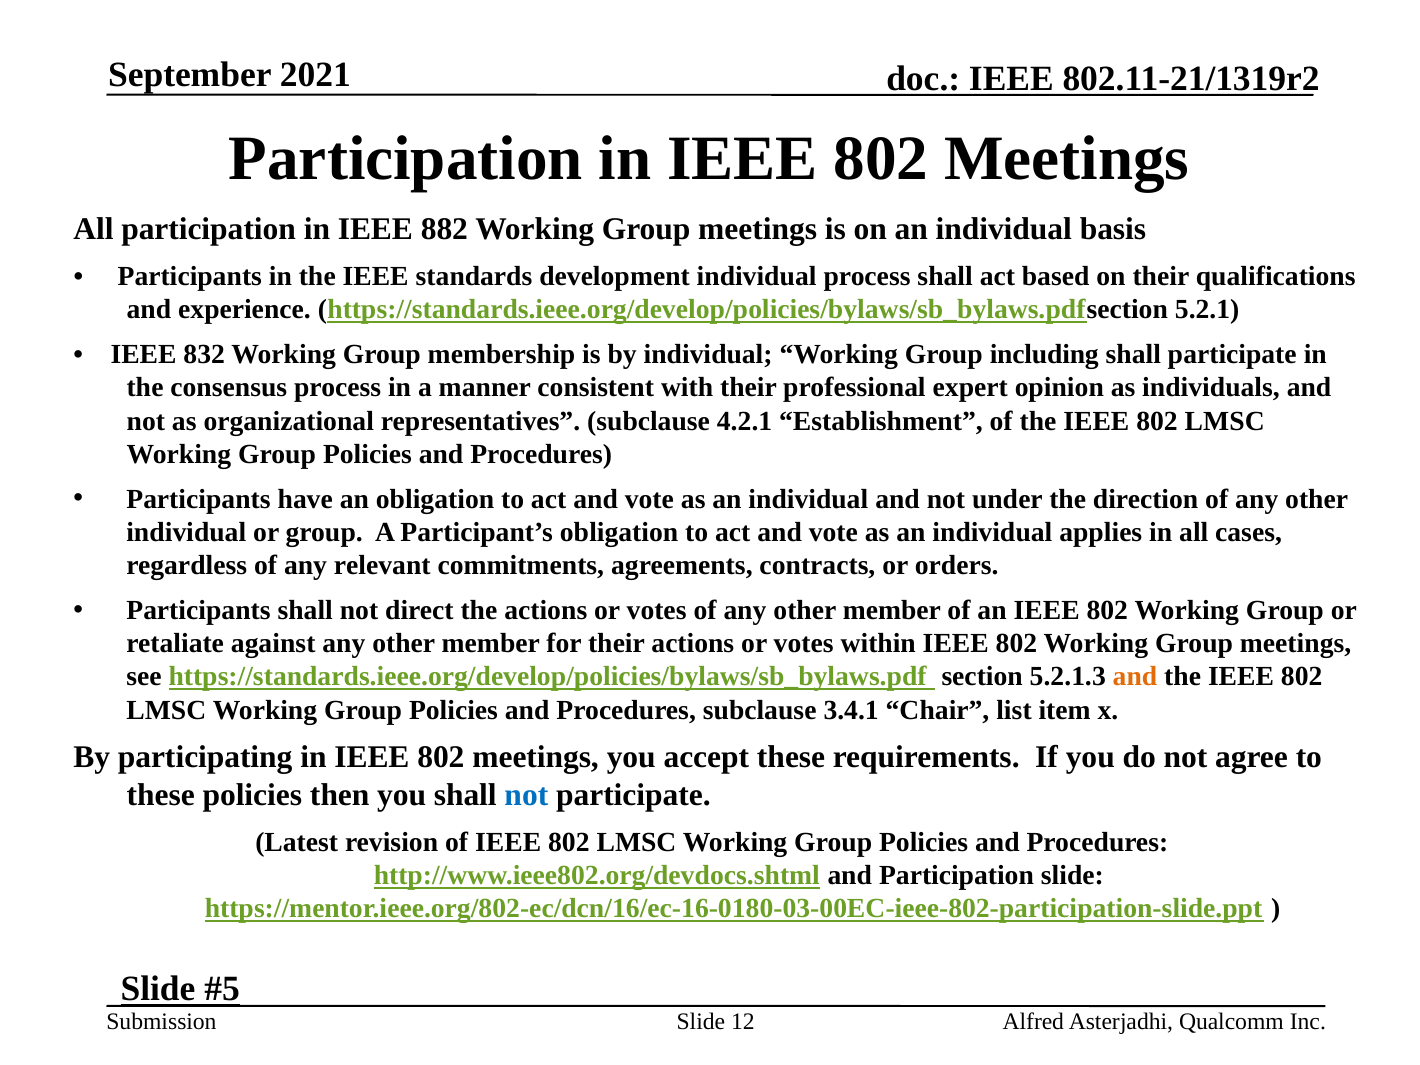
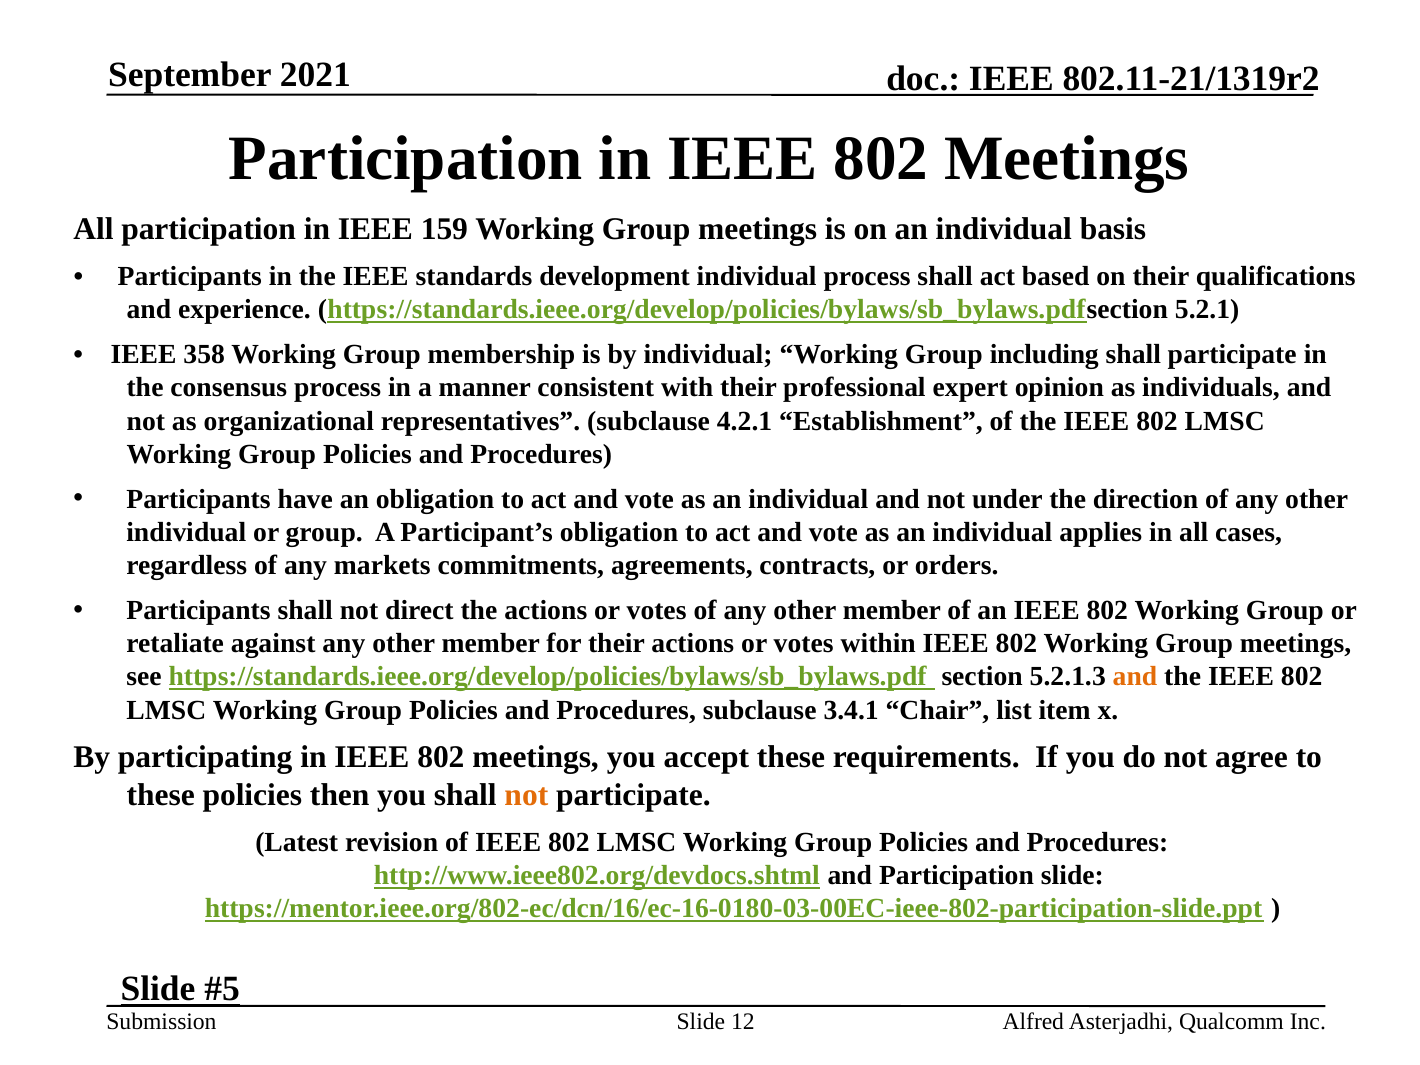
882: 882 -> 159
832: 832 -> 358
relevant: relevant -> markets
not at (526, 795) colour: blue -> orange
